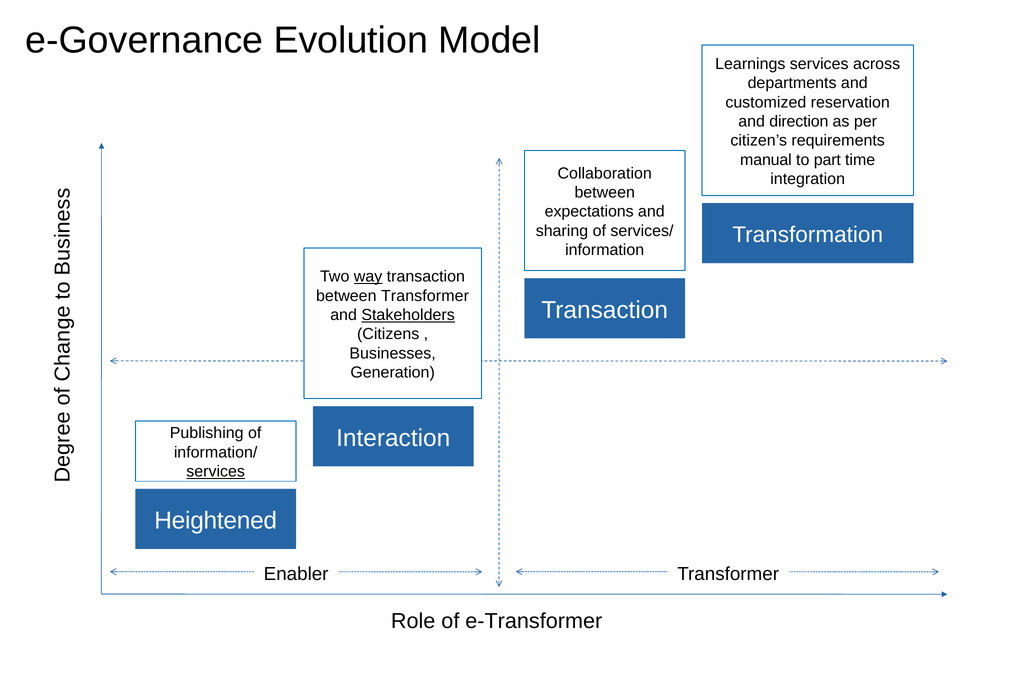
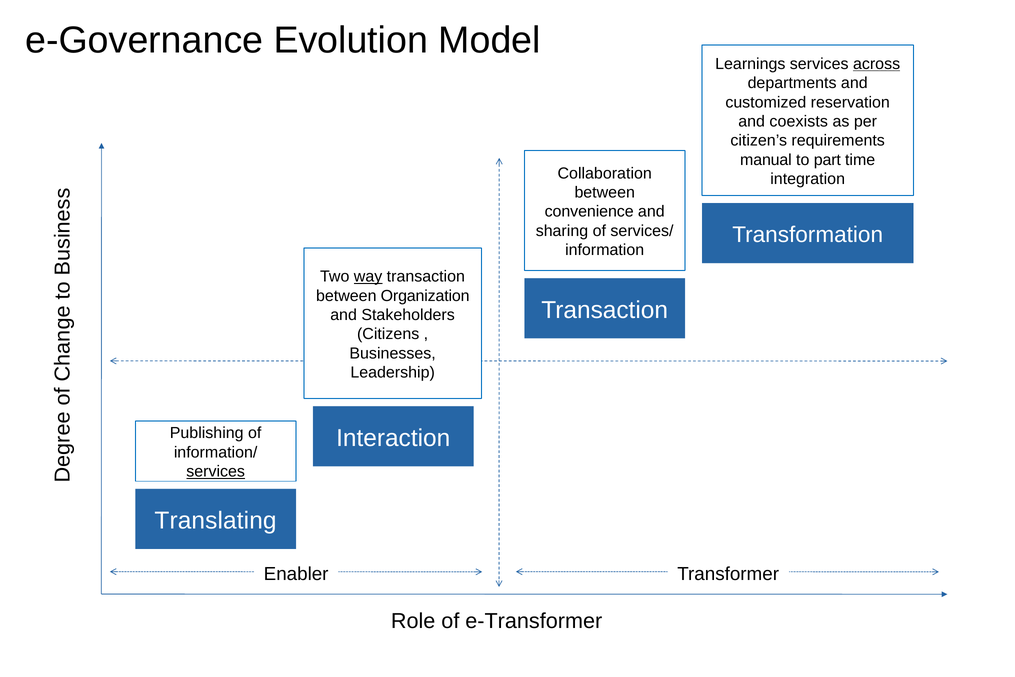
across underline: none -> present
direction: direction -> coexists
expectations: expectations -> convenience
between Transformer: Transformer -> Organization
Stakeholders underline: present -> none
Generation: Generation -> Leadership
Heightened: Heightened -> Translating
